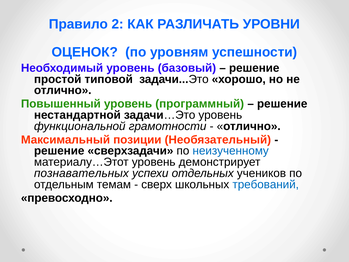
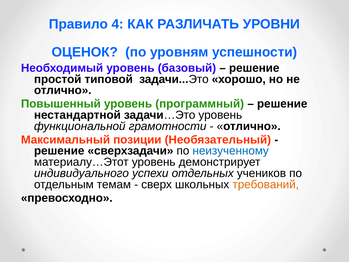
2: 2 -> 4
познавательных: познавательных -> индивидуального
требований colour: blue -> orange
